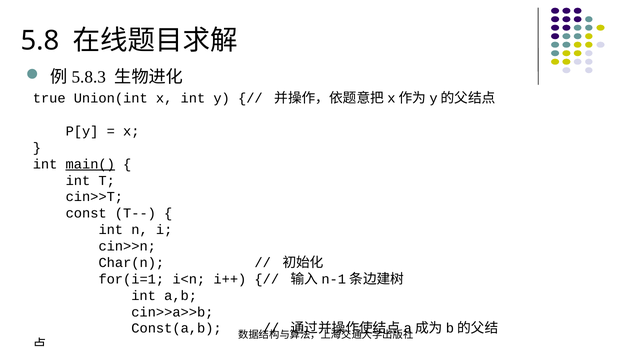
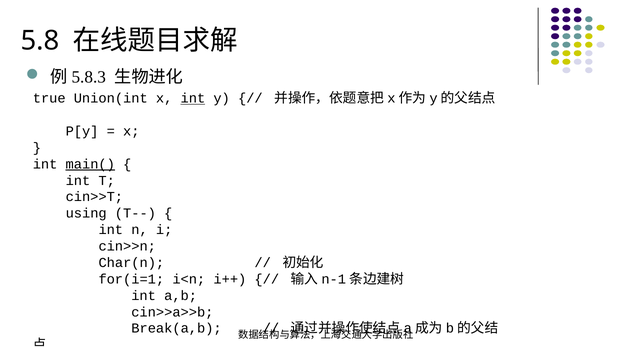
int at (193, 98) underline: none -> present
const: const -> using
Const(a,b: Const(a,b -> Break(a,b
